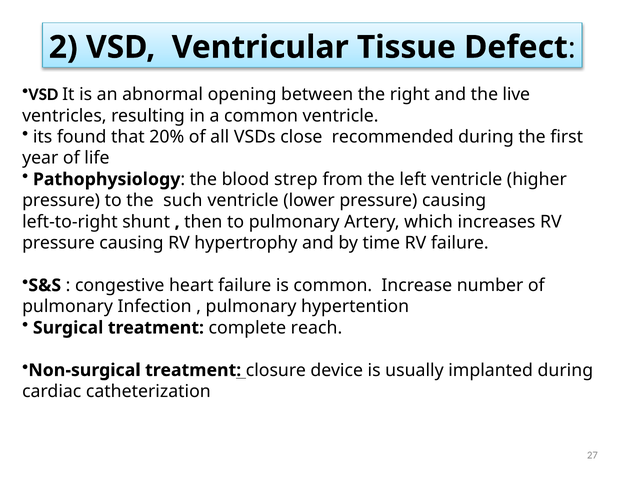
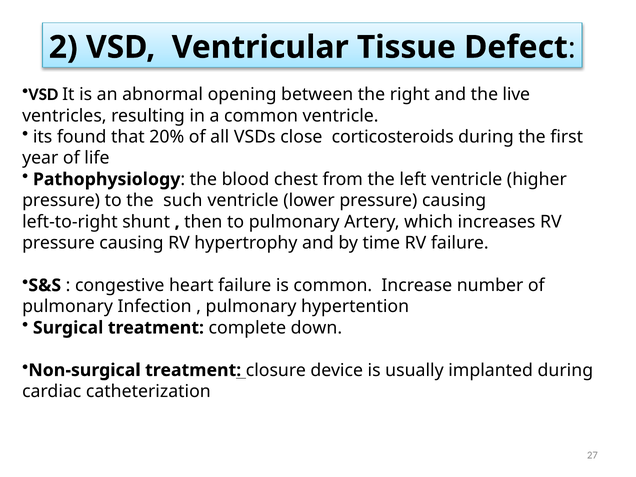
recommended: recommended -> corticosteroids
strep: strep -> chest
reach: reach -> down
